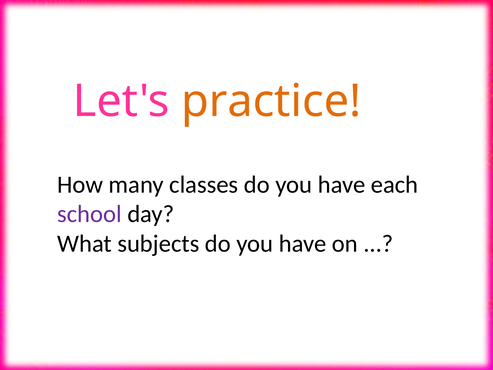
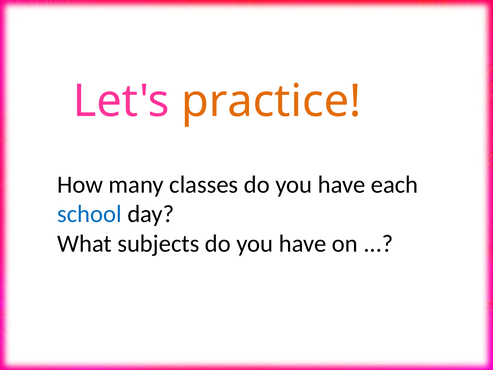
school colour: purple -> blue
